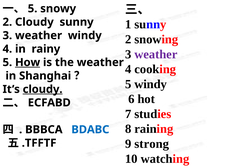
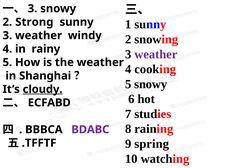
5 at (33, 9): 5 -> 3
2 Cloudy: Cloudy -> Strong
How underline: present -> none
5 windy: windy -> snowy
BDABC colour: blue -> purple
strong: strong -> spring
